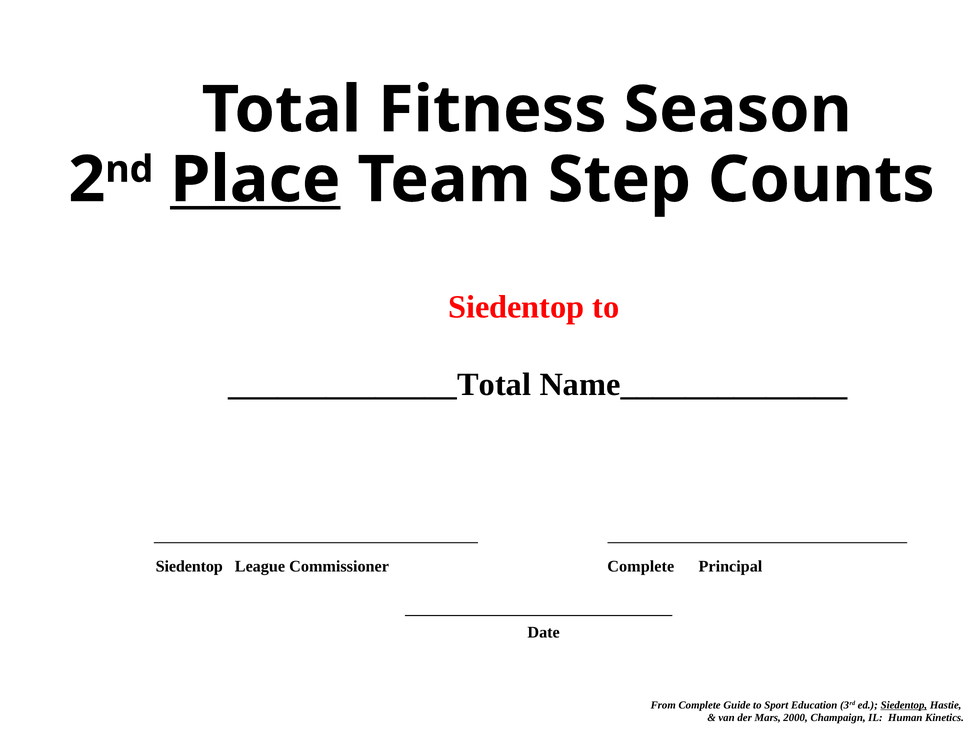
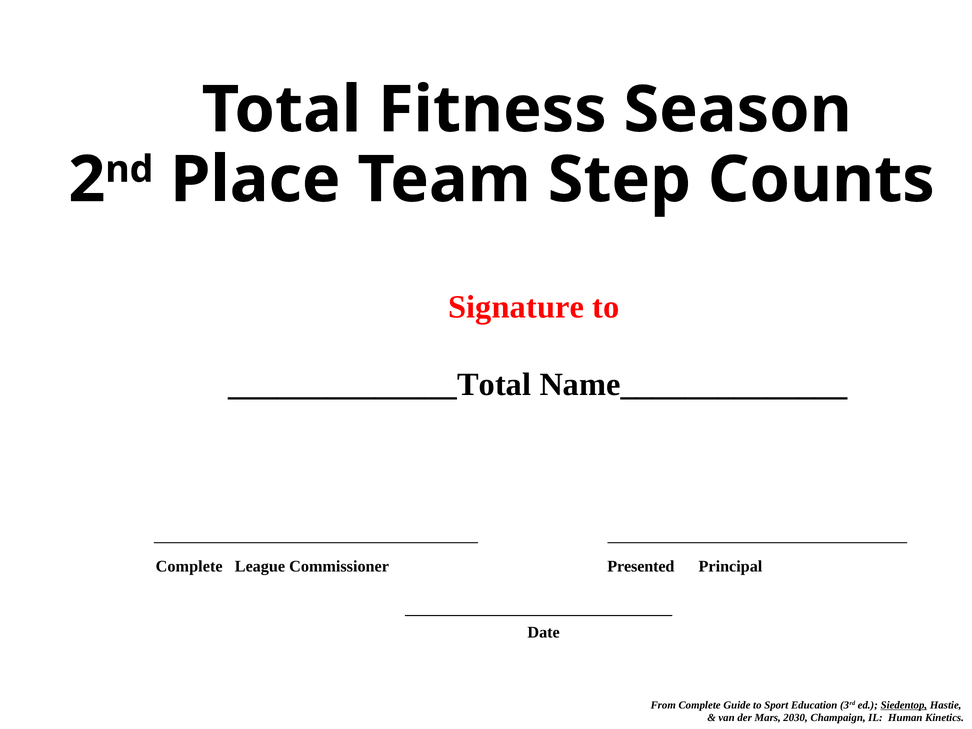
Place underline: present -> none
Siedentop at (516, 307): Siedentop -> Signature
Siedentop at (189, 566): Siedentop -> Complete
Complete at (641, 566): Complete -> Presented
2000: 2000 -> 2030
